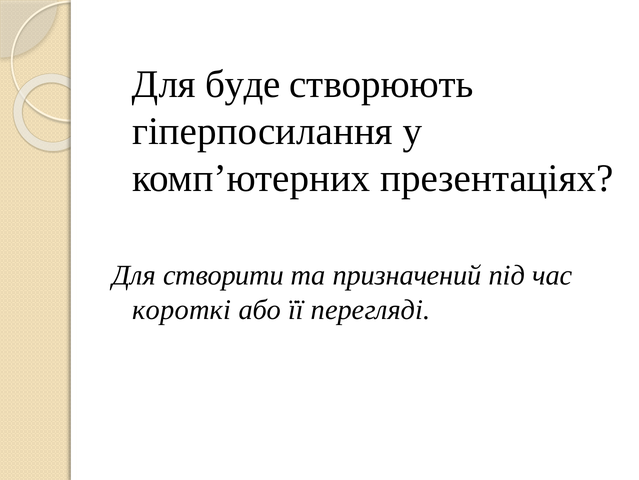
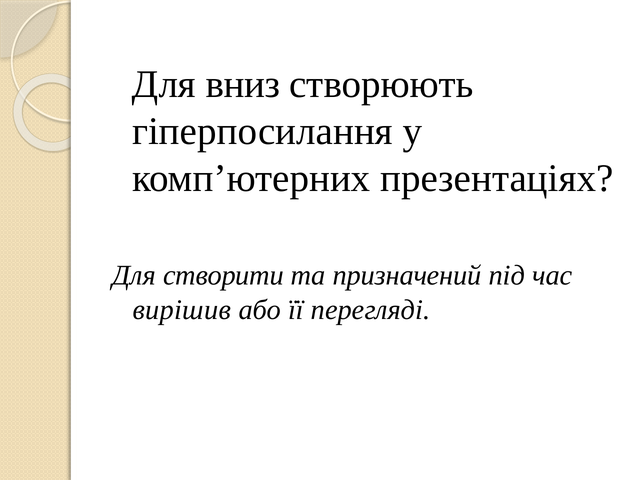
буде: буде -> вниз
короткі: короткі -> вирішив
